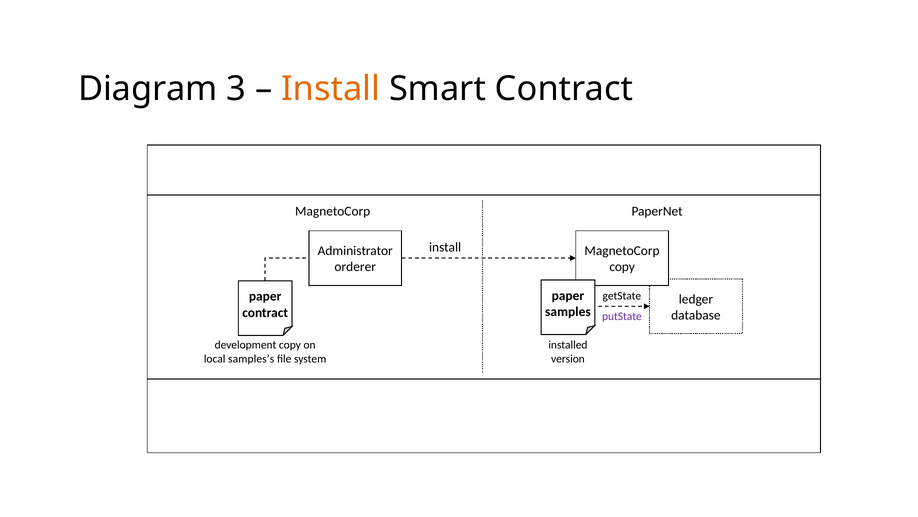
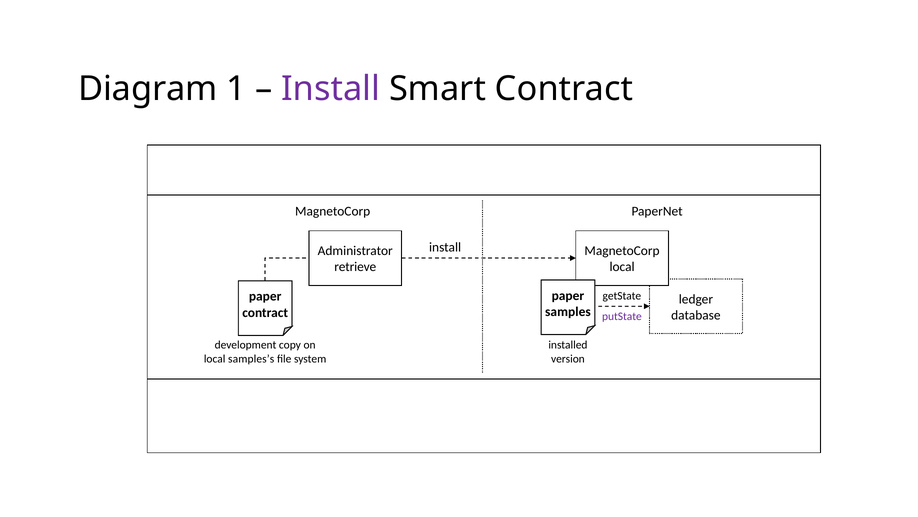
3: 3 -> 1
Install at (331, 89) colour: orange -> purple
orderer: orderer -> retrieve
copy at (622, 267): copy -> local
